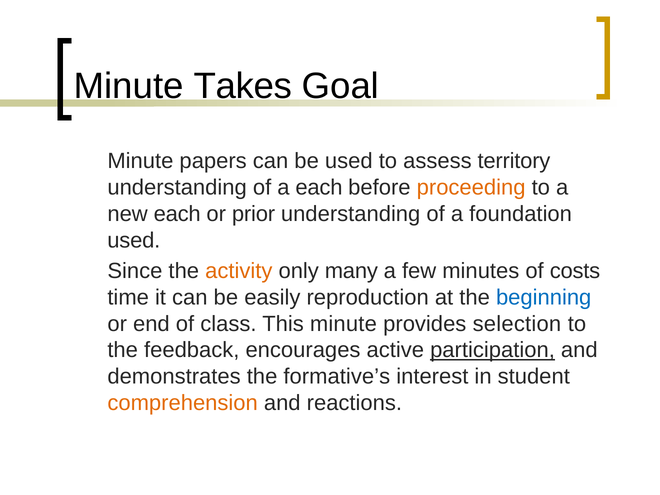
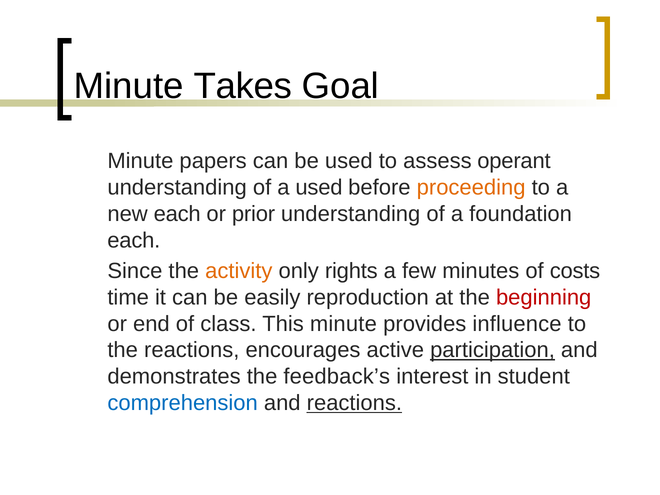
territory: territory -> operant
a each: each -> used
used at (134, 240): used -> each
many: many -> rights
beginning colour: blue -> red
selection: selection -> influence
the feedback: feedback -> reactions
formative’s: formative’s -> feedback’s
comprehension colour: orange -> blue
reactions at (354, 403) underline: none -> present
